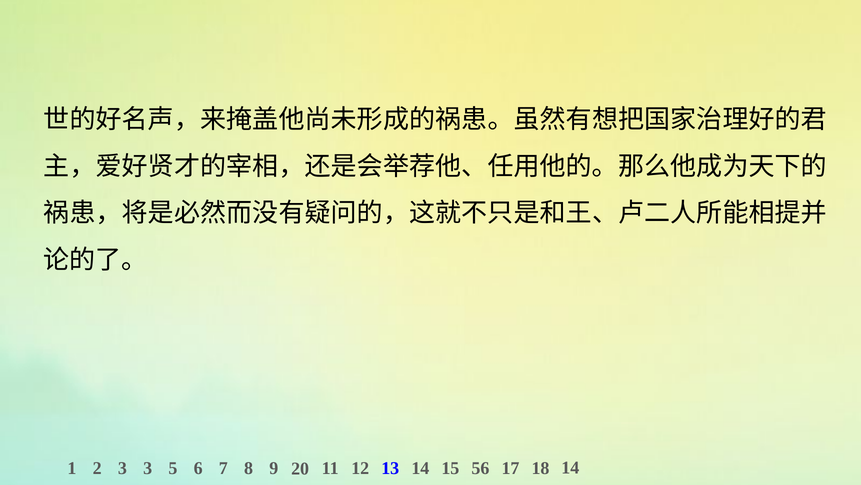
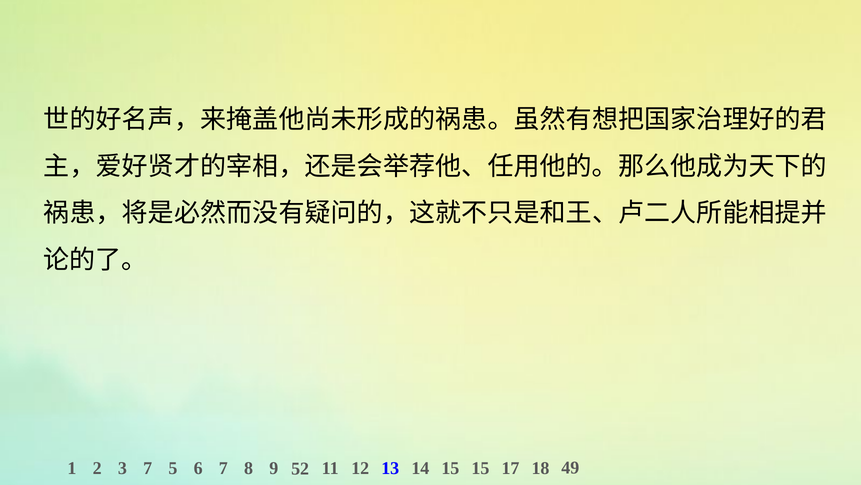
3 3: 3 -> 7
20: 20 -> 52
15 56: 56 -> 15
18 14: 14 -> 49
